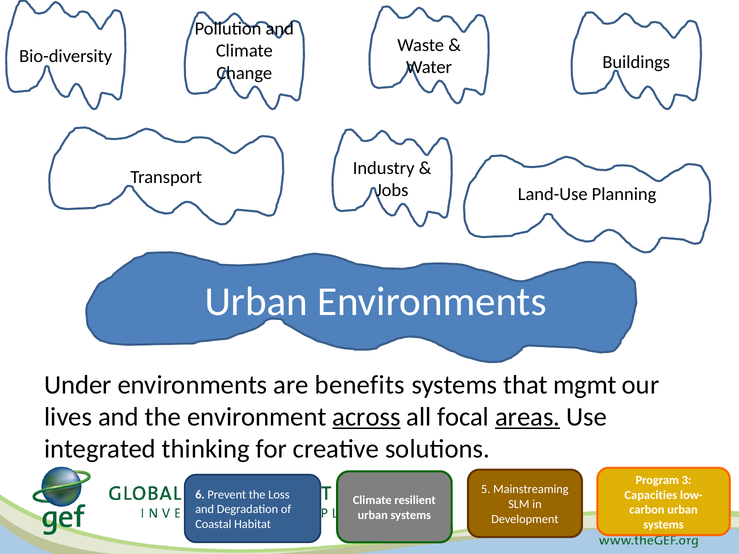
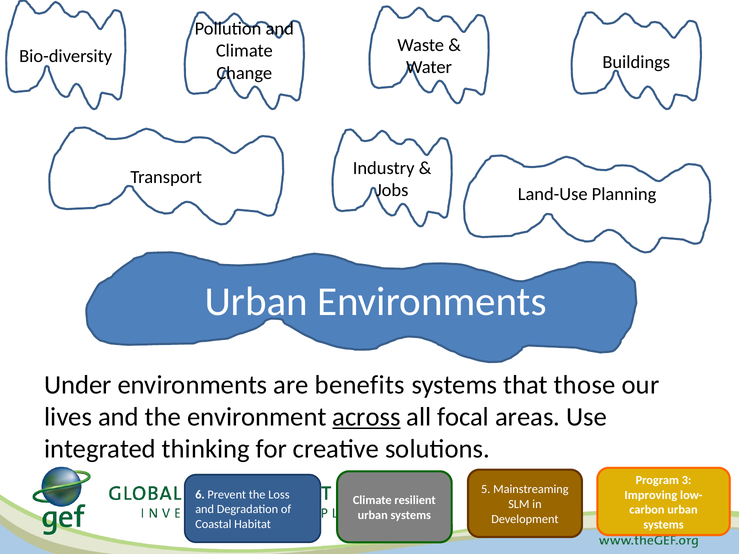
mgmt: mgmt -> those
areas underline: present -> none
Capacities: Capacities -> Improving
